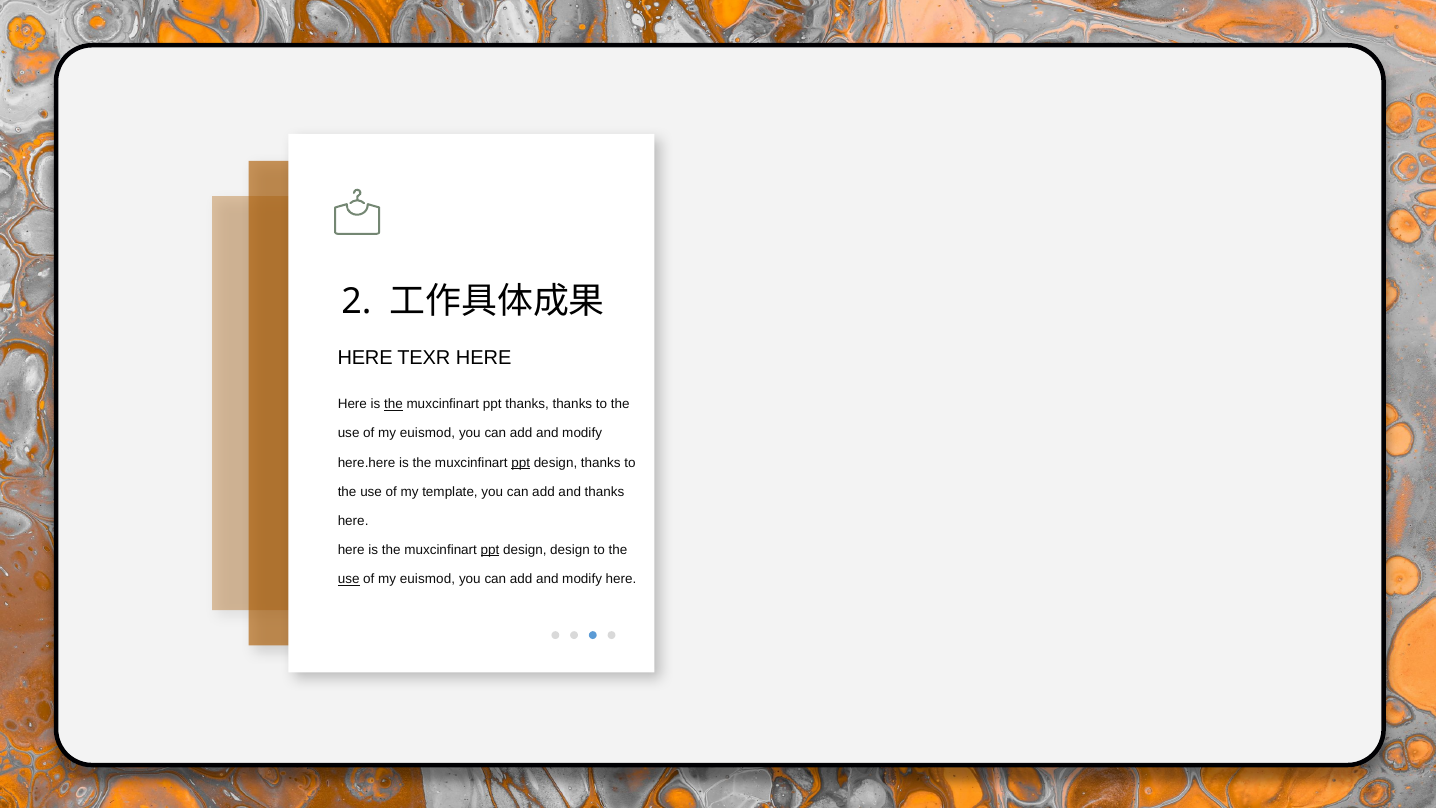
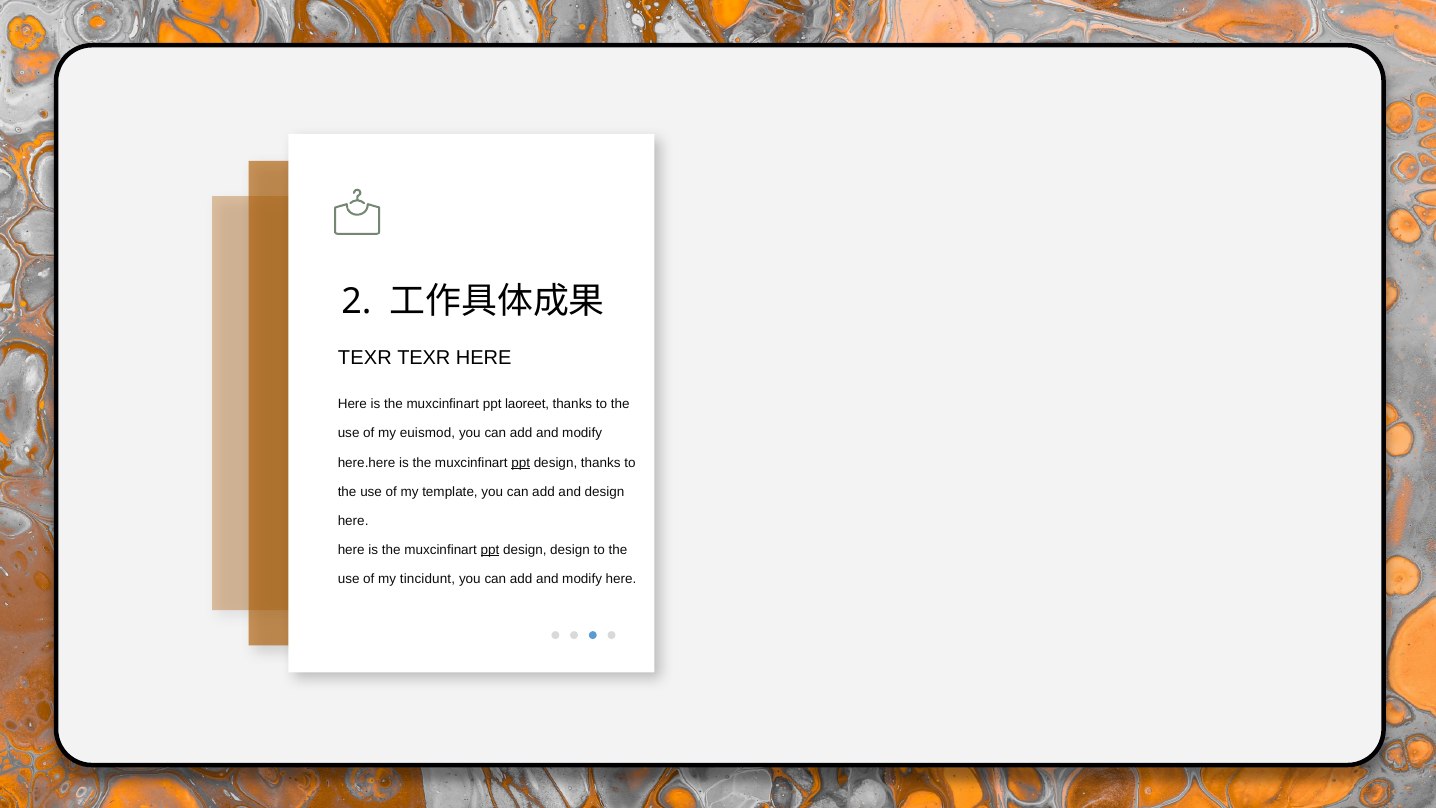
HERE at (365, 358): HERE -> TEXR
the at (394, 404) underline: present -> none
ppt thanks: thanks -> laoreet
and thanks: thanks -> design
use at (349, 579) underline: present -> none
euismod at (427, 579): euismod -> tincidunt
